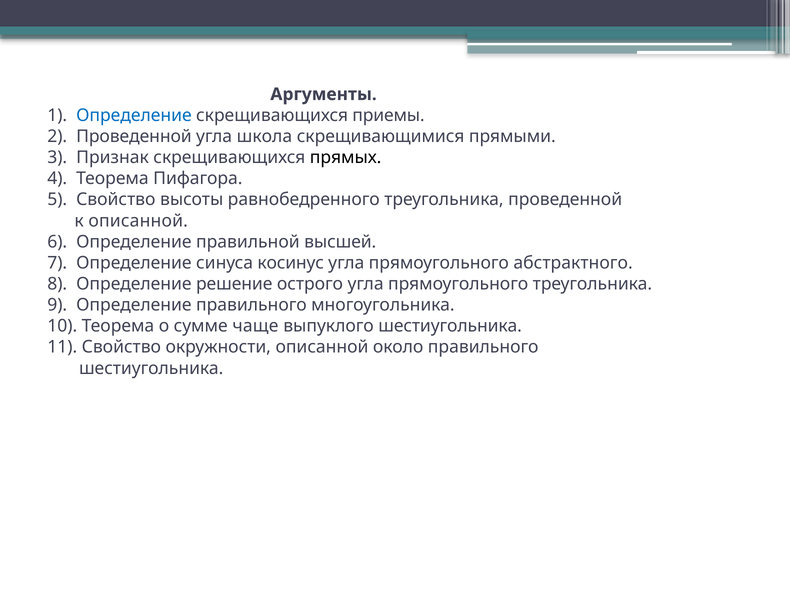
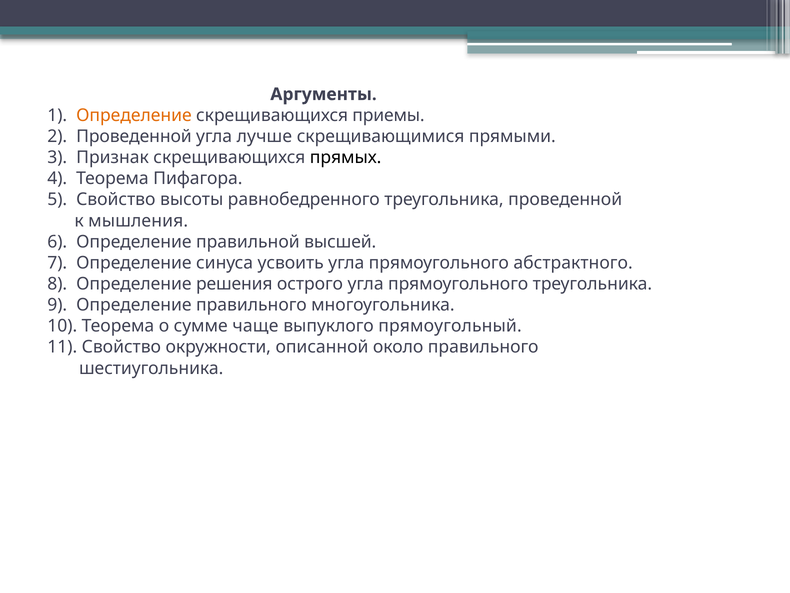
Определение at (134, 115) colour: blue -> orange
школа: школа -> лучше
к описанной: описанной -> мышления
косинус: косинус -> усвоить
решение: решение -> решения
выпуклого шестиугольника: шестиугольника -> прямоугольный
